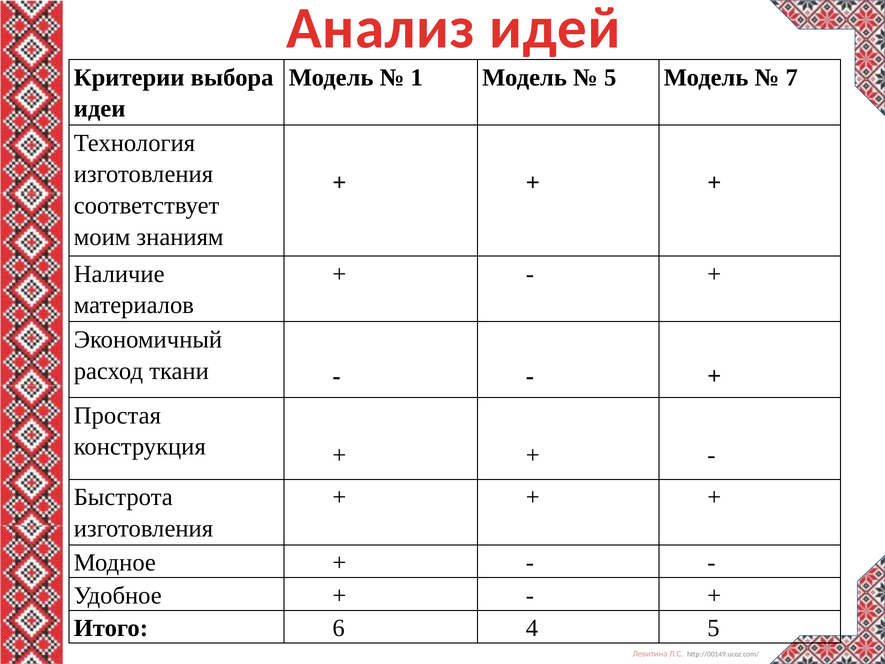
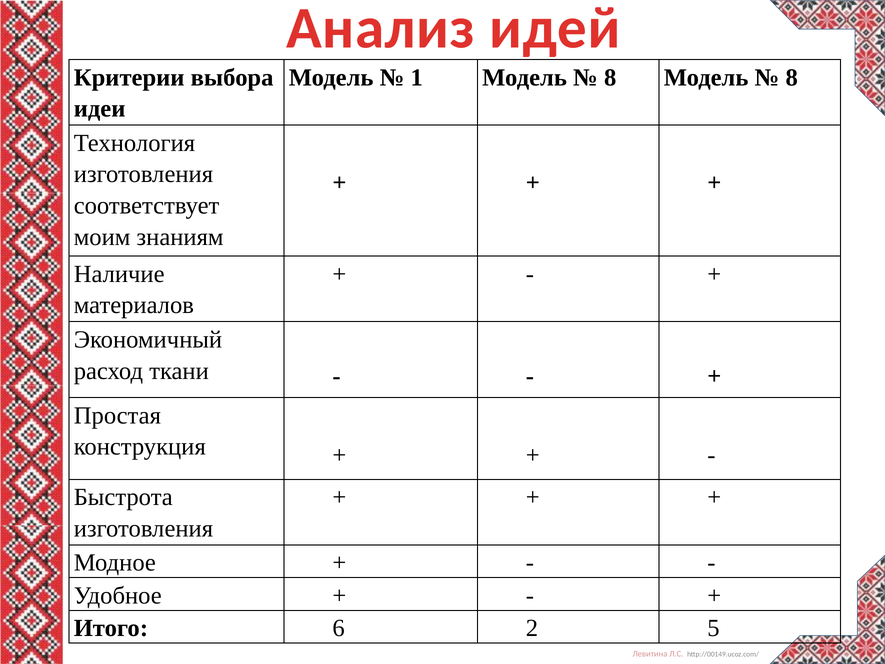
5 at (610, 77): 5 -> 8
7 at (792, 77): 7 -> 8
4: 4 -> 2
